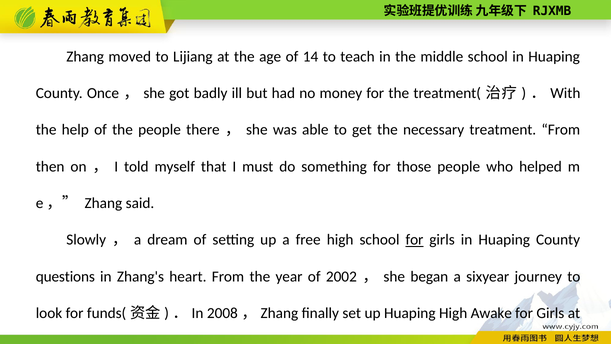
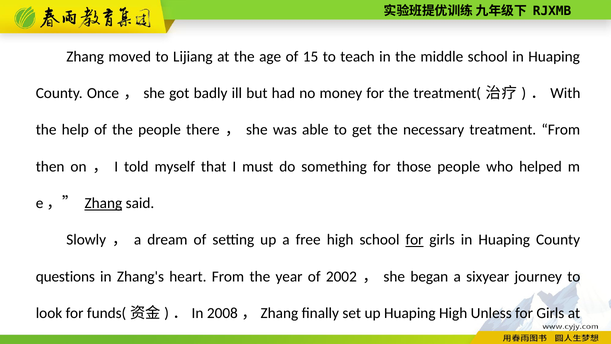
14: 14 -> 15
Zhang at (103, 203) underline: none -> present
Awake: Awake -> Unless
